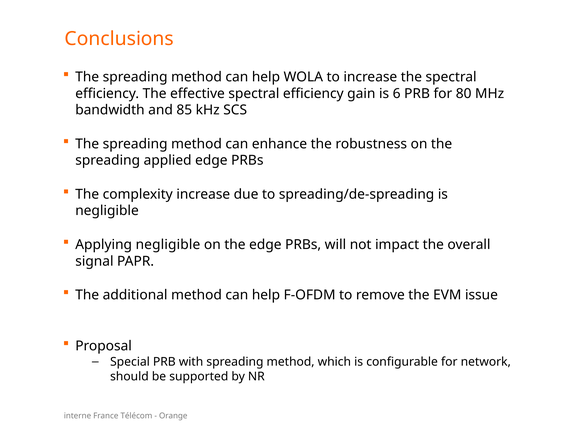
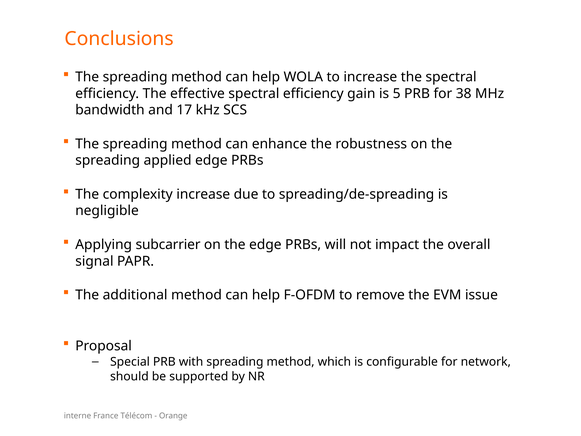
6: 6 -> 5
80: 80 -> 38
85: 85 -> 17
Applying negligible: negligible -> subcarrier
